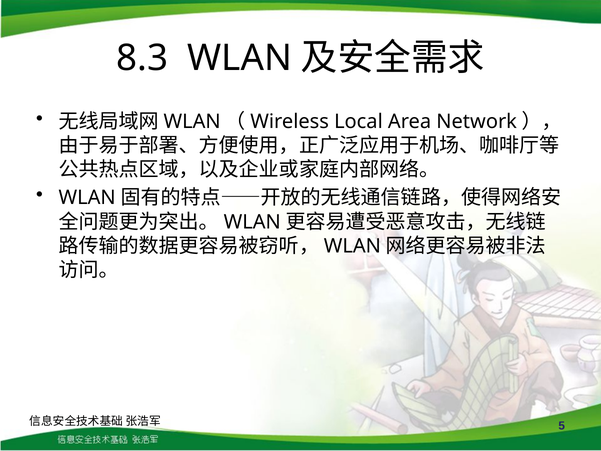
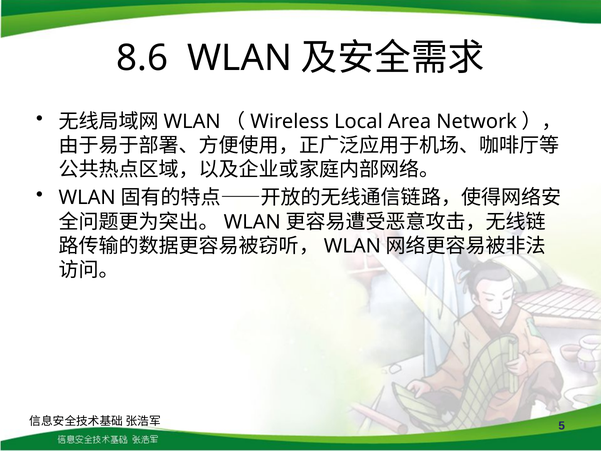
8.3: 8.3 -> 8.6
